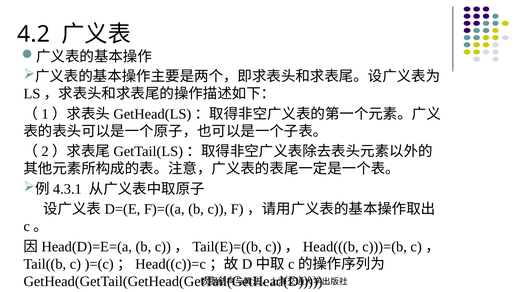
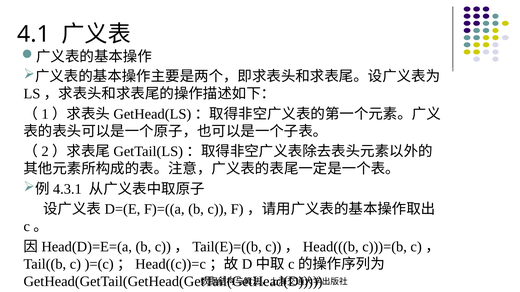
4.2: 4.2 -> 4.1
